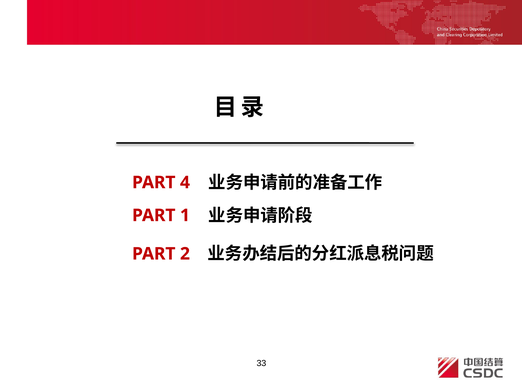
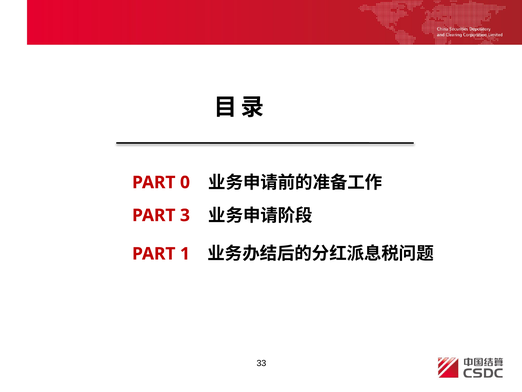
4: 4 -> 0
1: 1 -> 3
2: 2 -> 1
